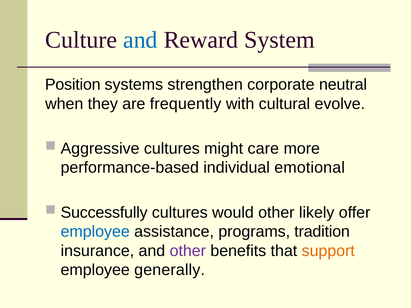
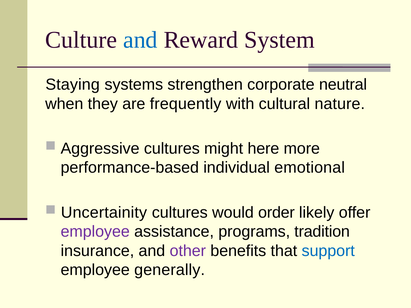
Position: Position -> Staying
evolve: evolve -> nature
care: care -> here
Successfully: Successfully -> Uncertainity
would other: other -> order
employee at (95, 232) colour: blue -> purple
support colour: orange -> blue
